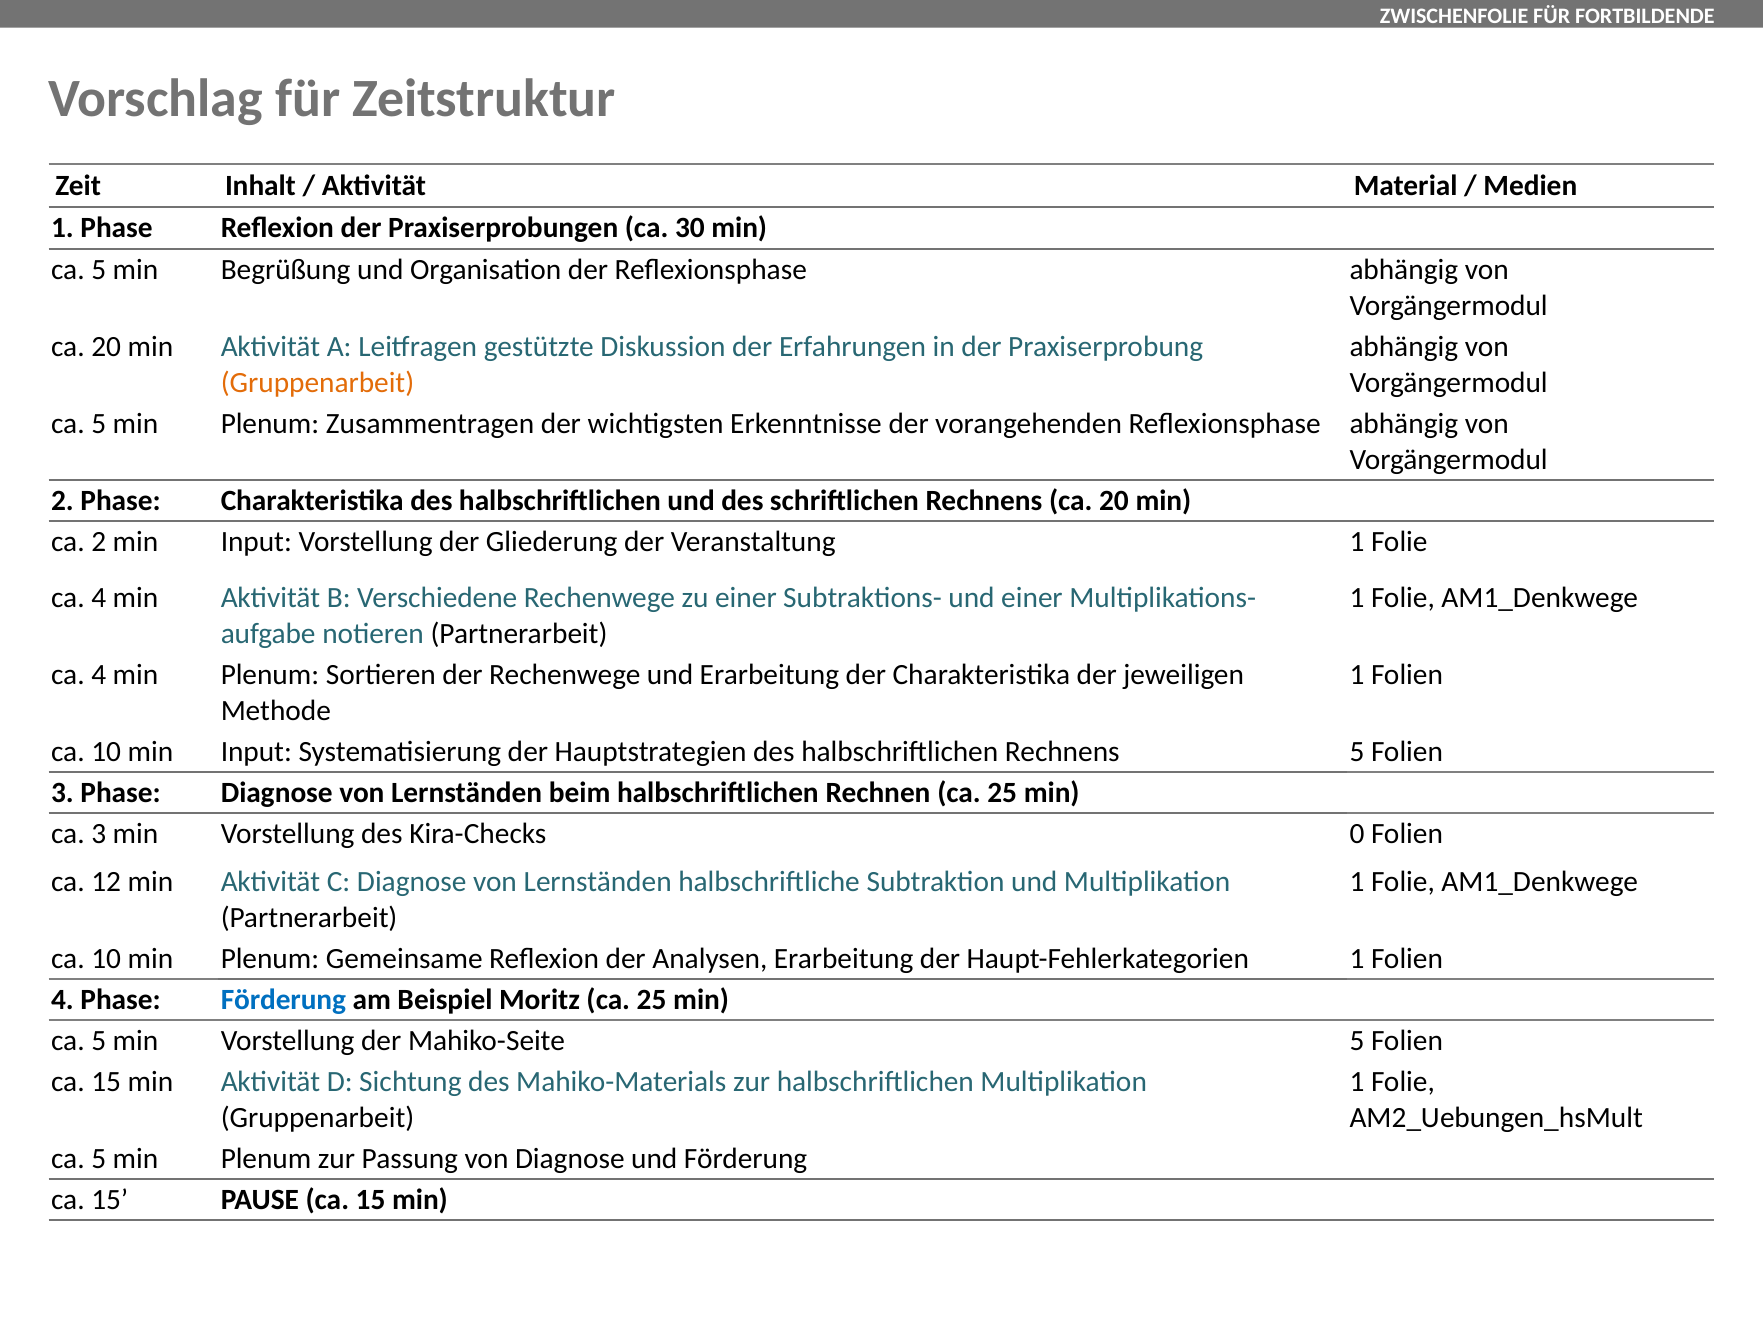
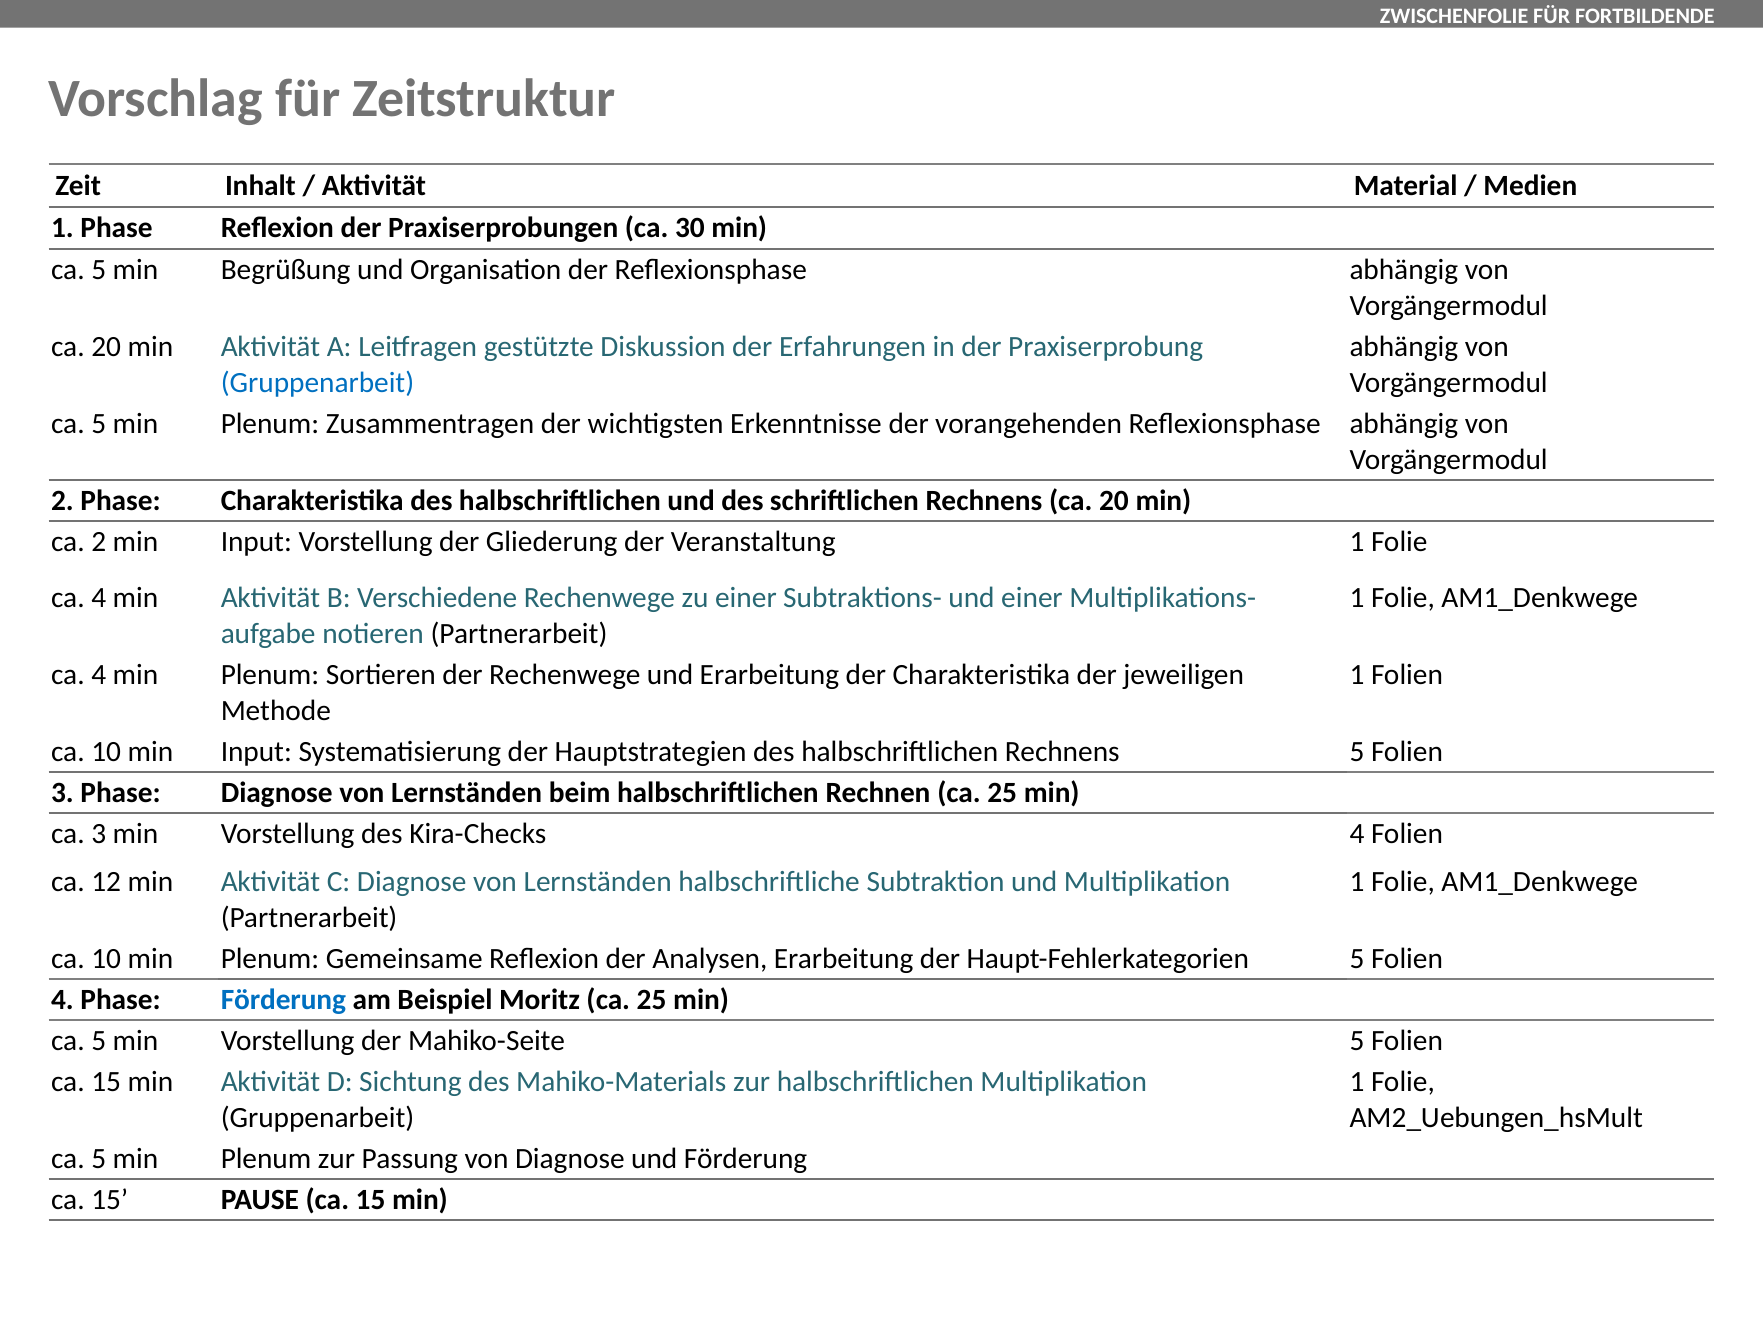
Gruppenarbeit at (317, 383) colour: orange -> blue
Kira-Checks 0: 0 -> 4
Haupt-Fehlerkategorien 1: 1 -> 5
